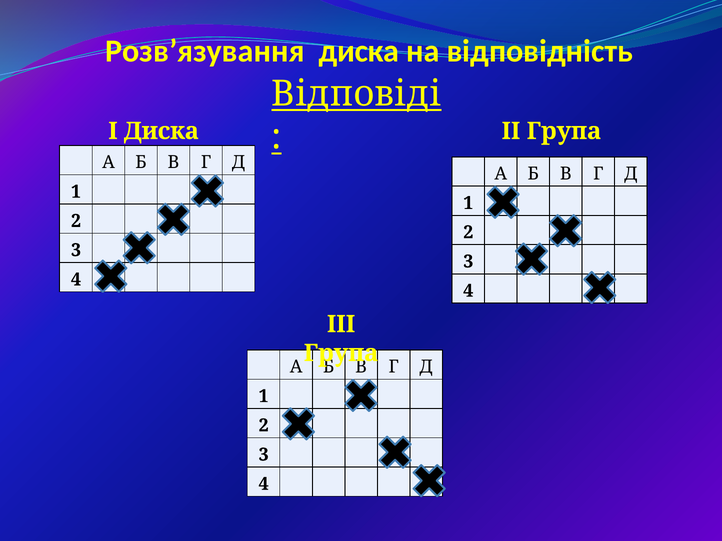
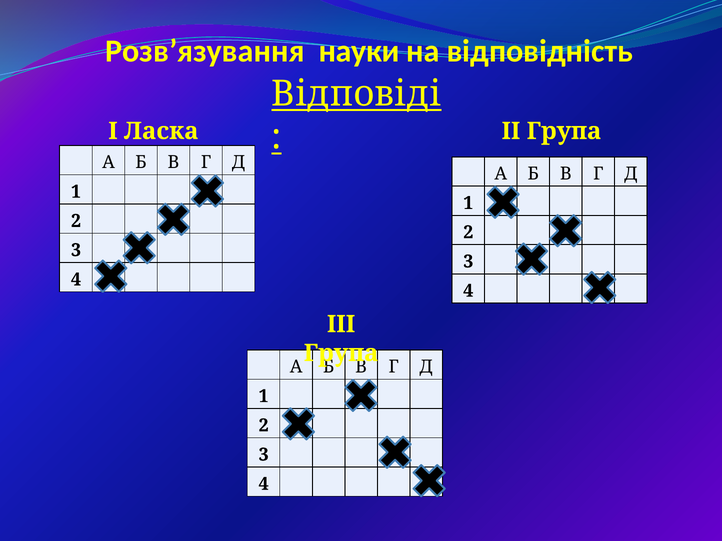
Розв’язування диска: диска -> науки
І Диска: Диска -> Ласка
